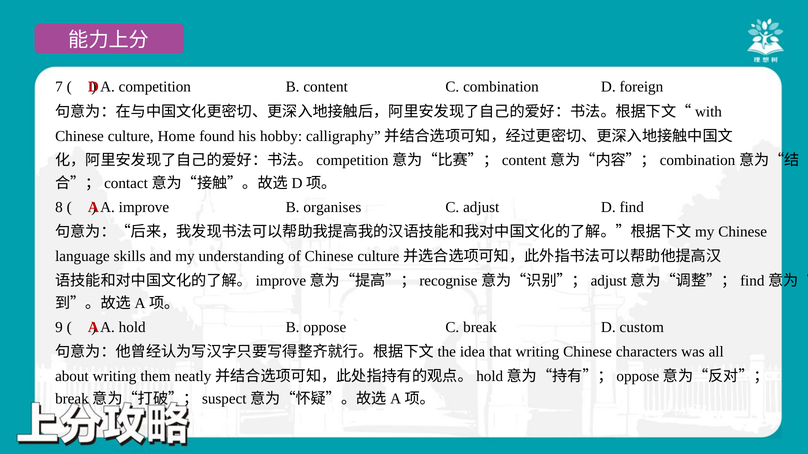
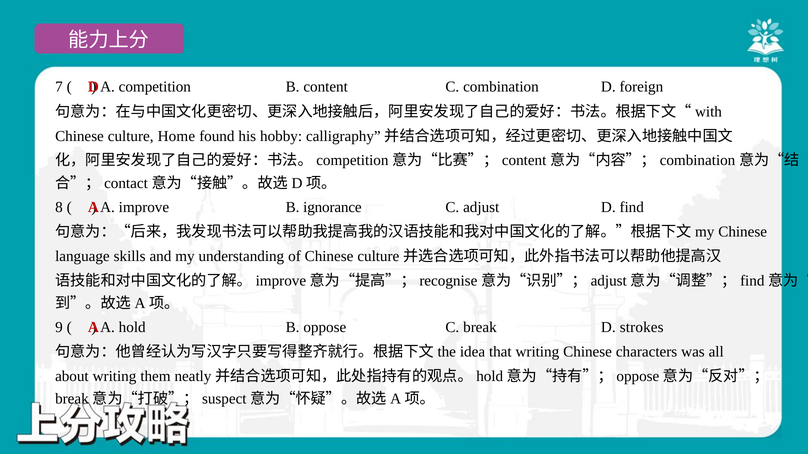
organises: organises -> ignorance
custom: custom -> strokes
